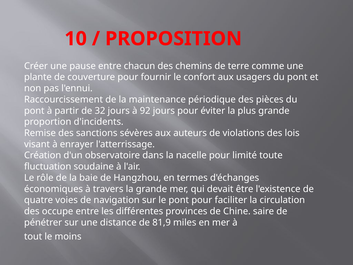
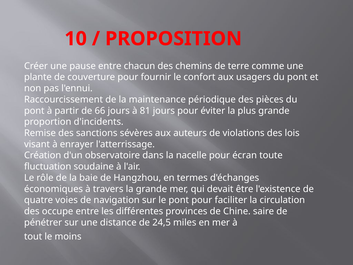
32: 32 -> 66
92: 92 -> 81
limité: limité -> écran
81,9: 81,9 -> 24,5
